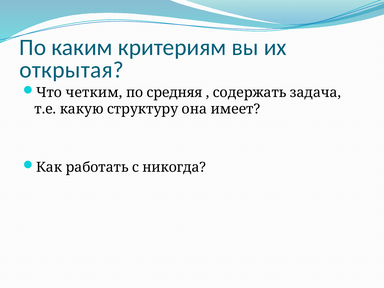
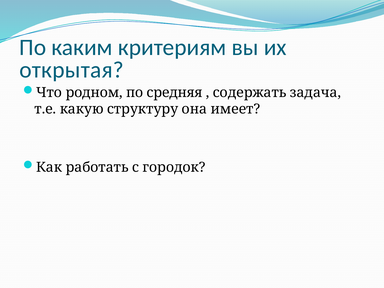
четким: четким -> родном
никогда: никогда -> городок
